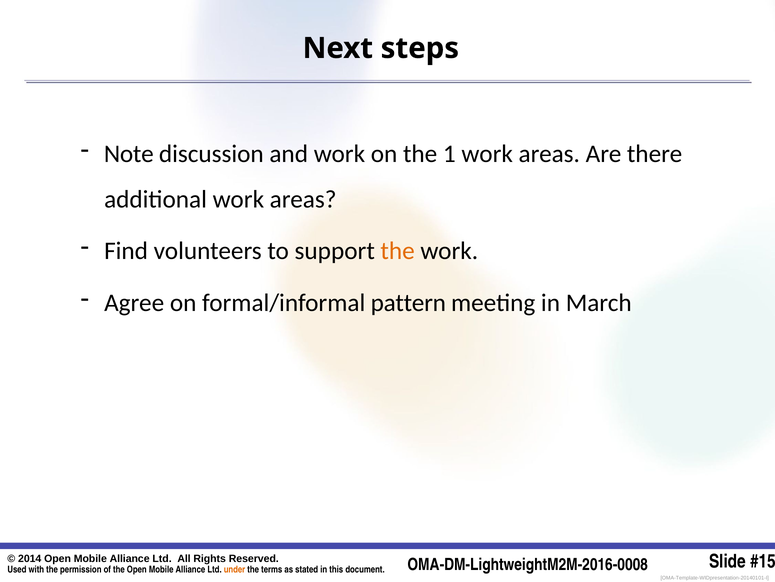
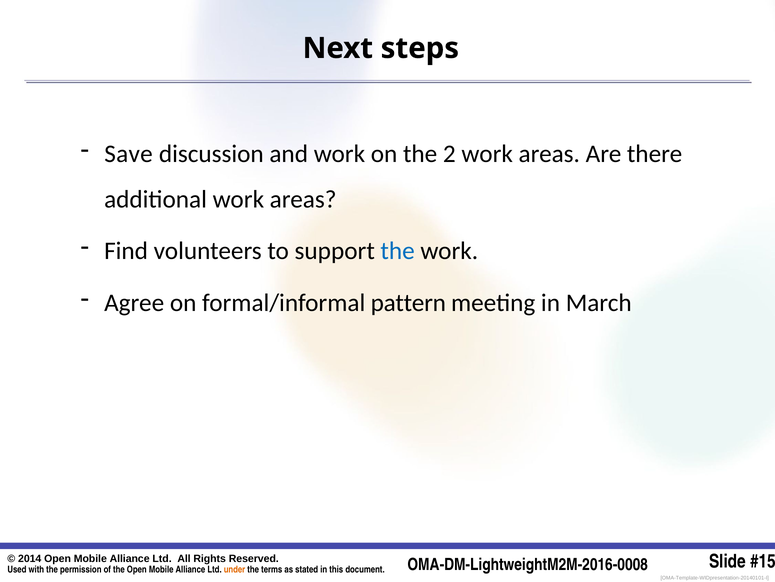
Note: Note -> Save
1: 1 -> 2
the at (398, 251) colour: orange -> blue
